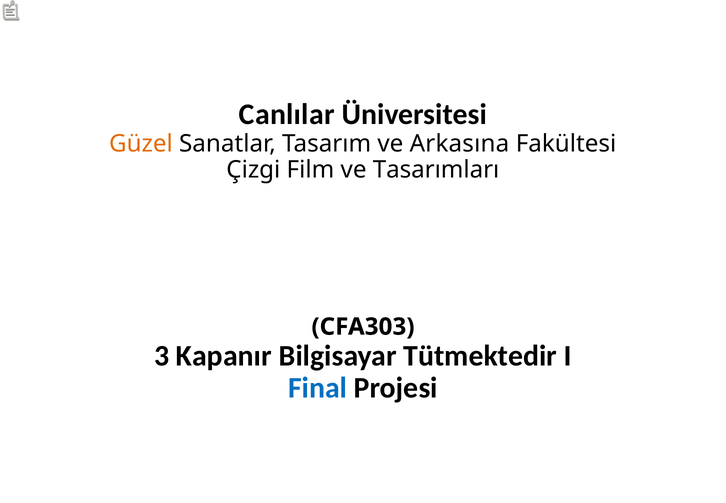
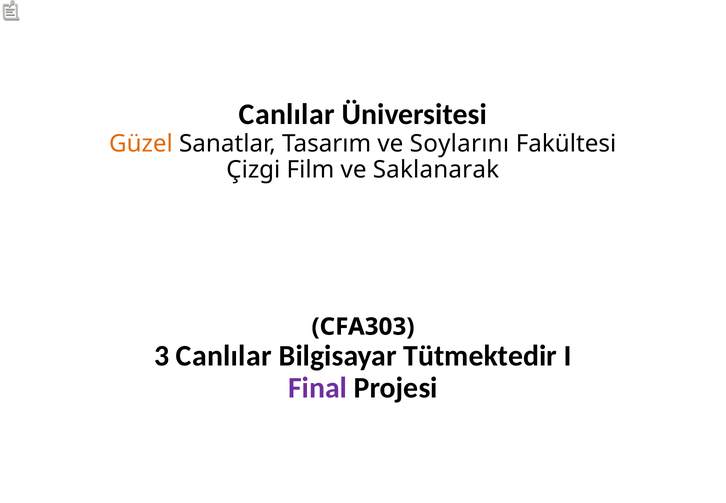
Arkasına: Arkasına -> Soylarını
Tasarımları: Tasarımları -> Saklanarak
3 Kapanır: Kapanır -> Canlılar
Final colour: blue -> purple
